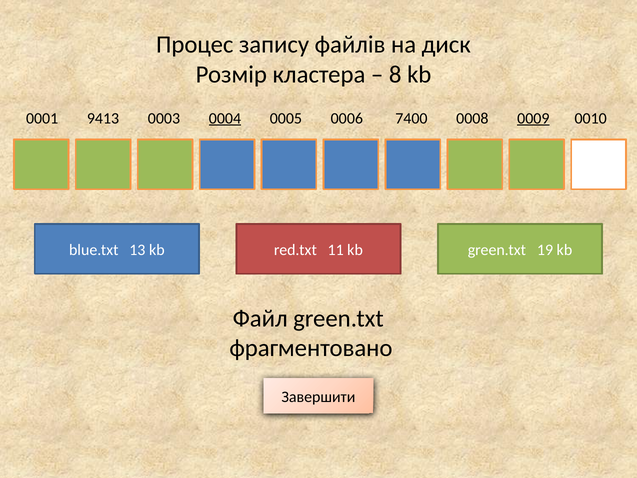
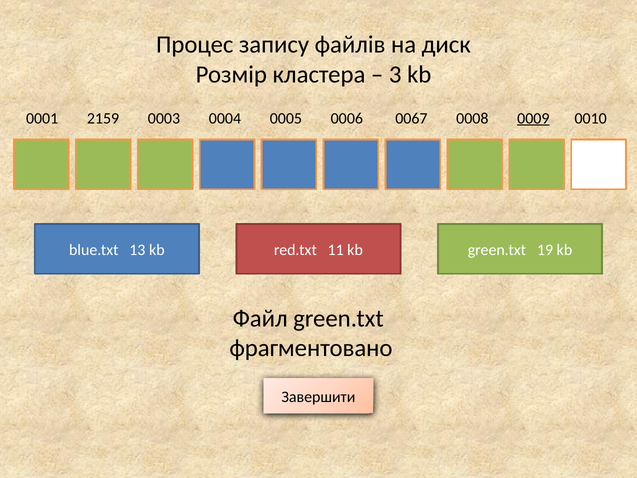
8: 8 -> 3
9413: 9413 -> 2159
0004 underline: present -> none
7400: 7400 -> 0067
